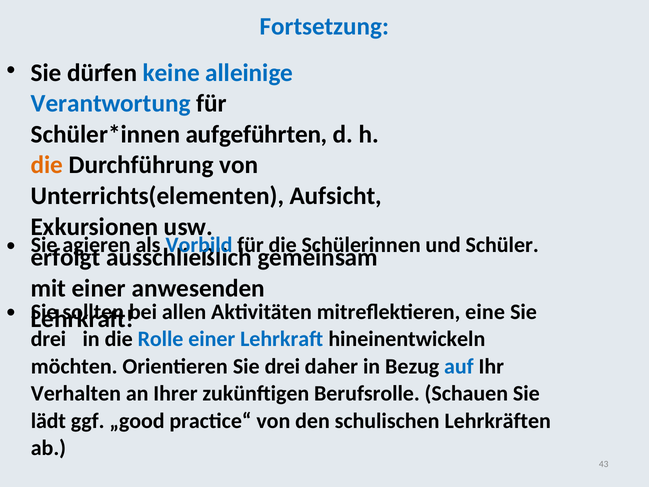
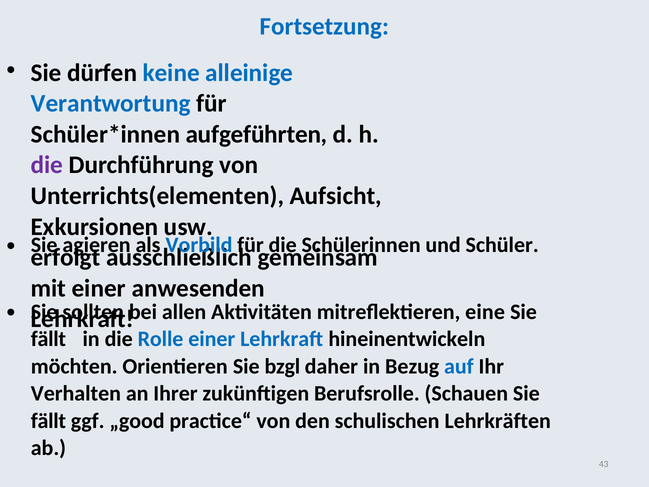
die at (47, 165) colour: orange -> purple
drei at (48, 339): drei -> fällt
Orientieren Sie drei: drei -> bzgl
lädt at (48, 421): lädt -> fällt
